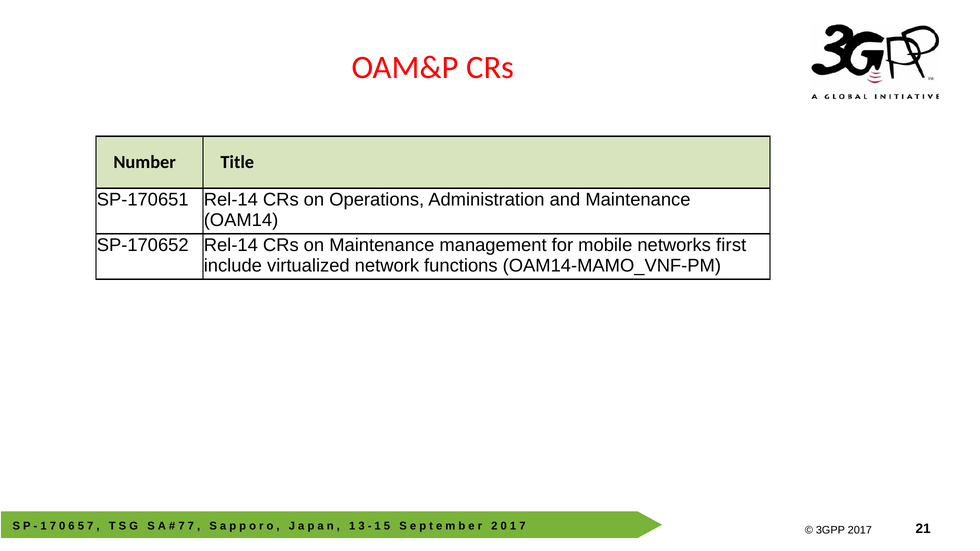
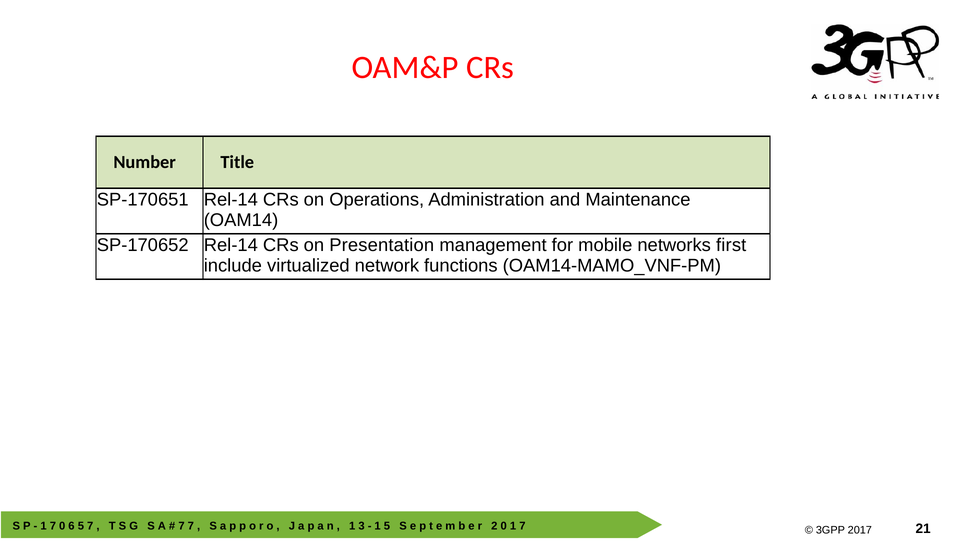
on Maintenance: Maintenance -> Presentation
